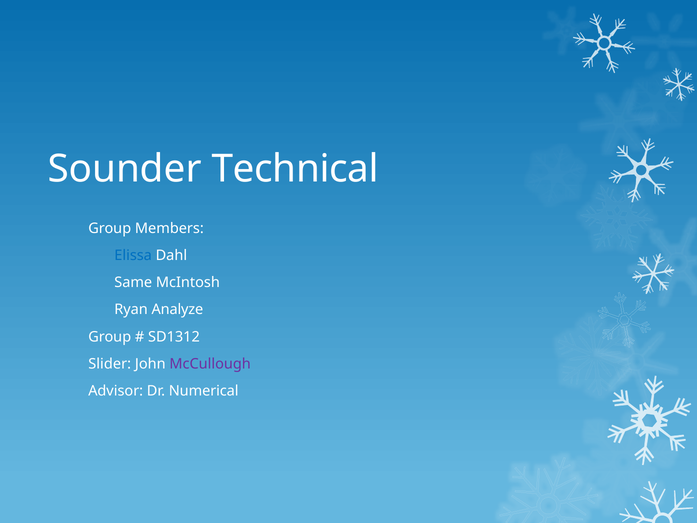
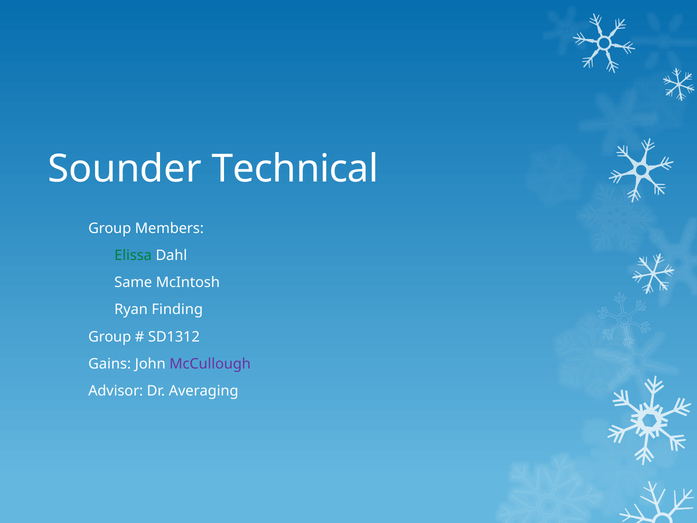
Elissa colour: blue -> green
Analyze: Analyze -> Finding
Slider: Slider -> Gains
Numerical: Numerical -> Averaging
